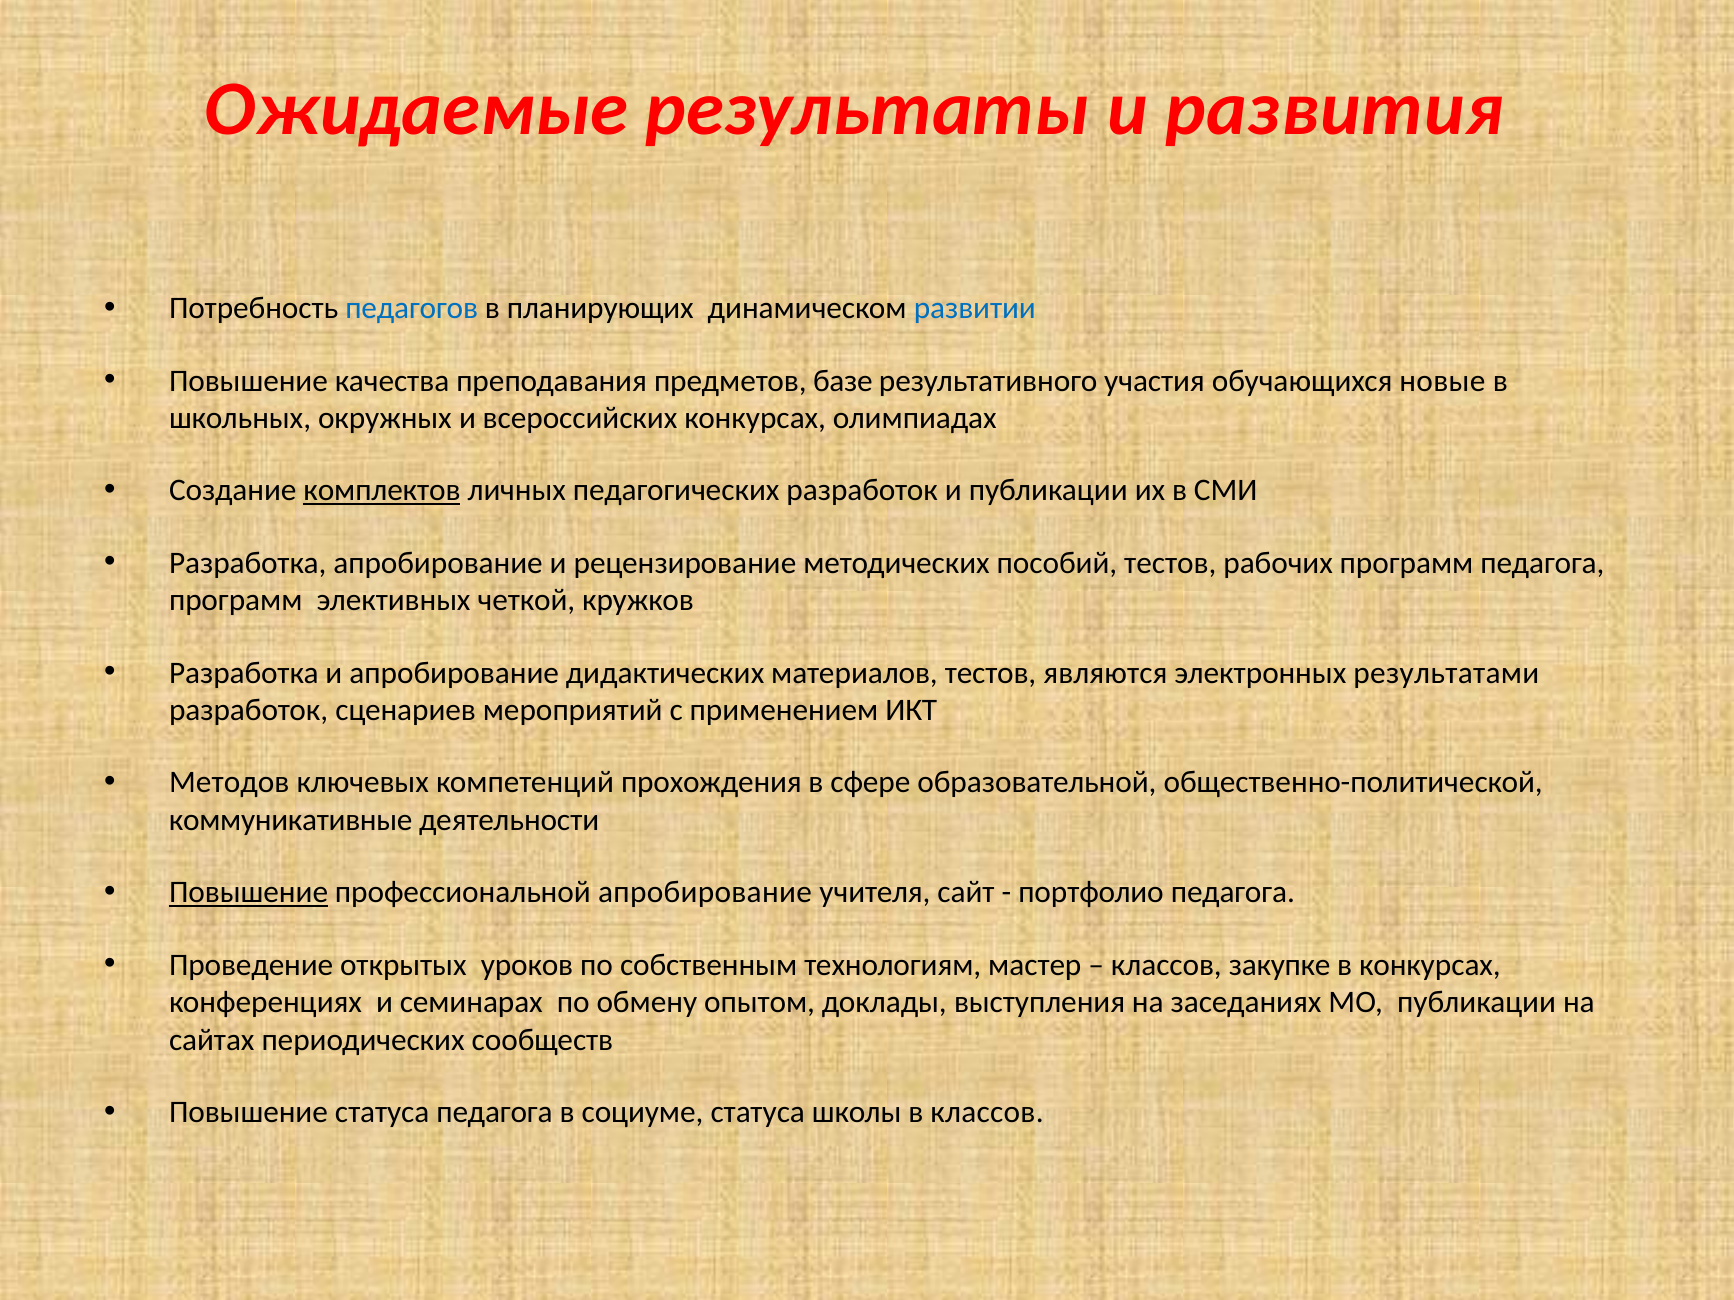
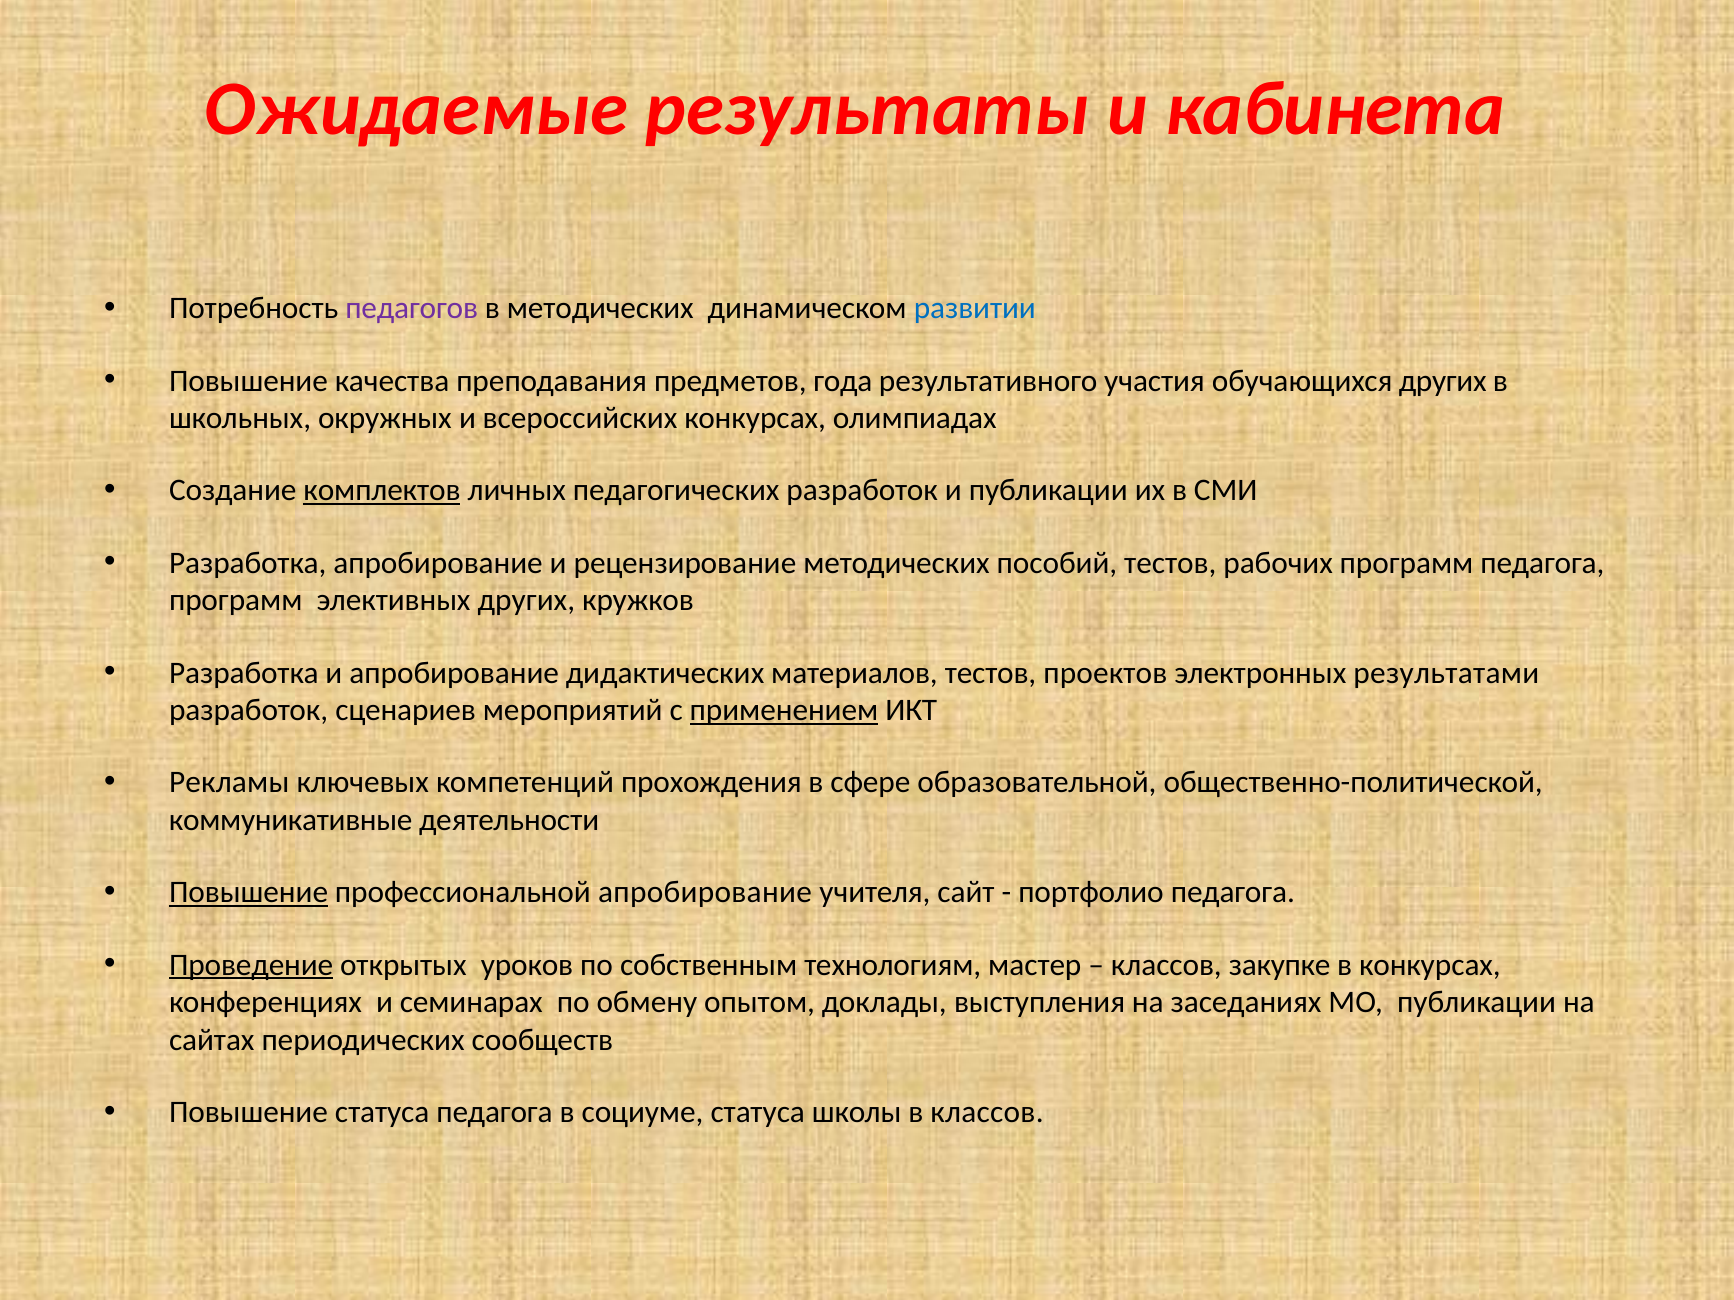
развития: развития -> кабинета
педагогов colour: blue -> purple
в планирующих: планирующих -> методических
базе: базе -> года
обучающихся новые: новые -> других
элективных четкой: четкой -> других
являются: являются -> проектов
применением underline: none -> present
Методов: Методов -> Рекламы
Проведение underline: none -> present
